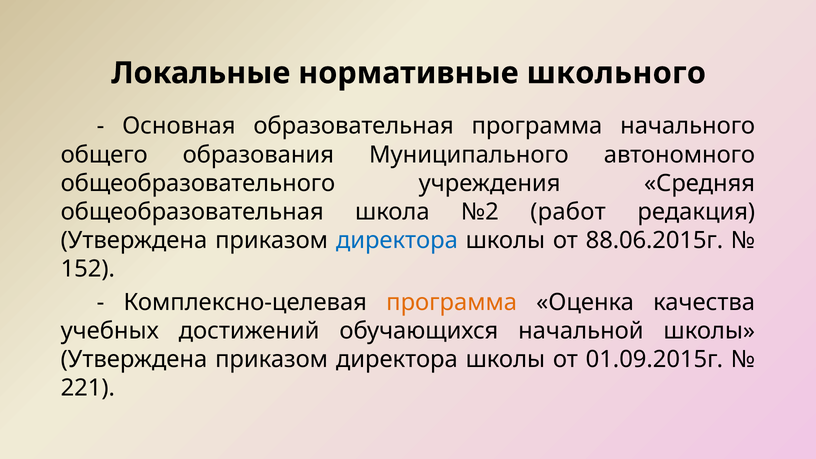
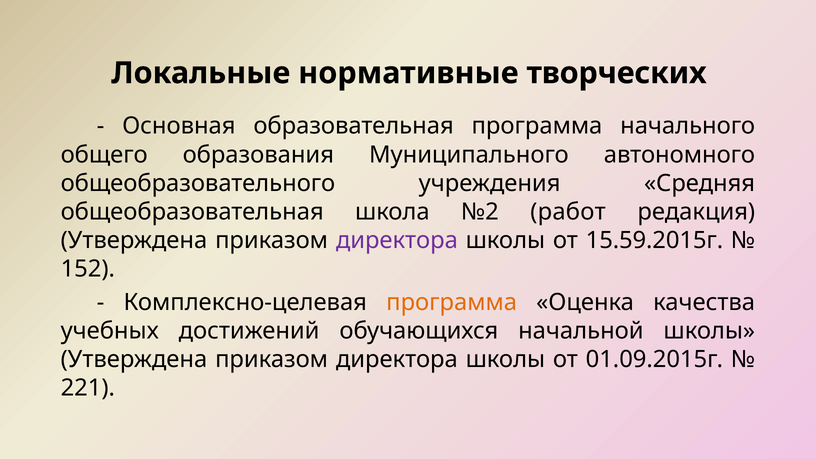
школьного: школьного -> творческих
директора at (397, 240) colour: blue -> purple
88.06.2015г: 88.06.2015г -> 15.59.2015г
